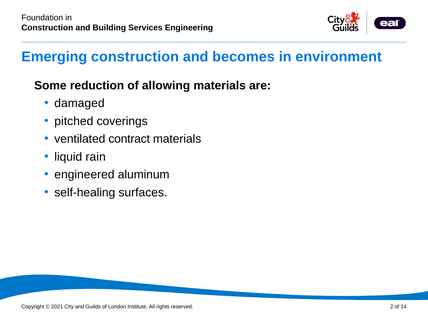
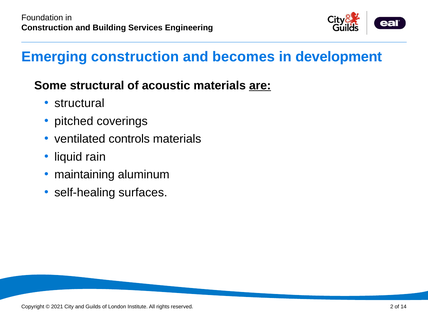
environment: environment -> development
Some reduction: reduction -> structural
allowing: allowing -> acoustic
are underline: none -> present
damaged at (79, 103): damaged -> structural
contract: contract -> controls
engineered: engineered -> maintaining
